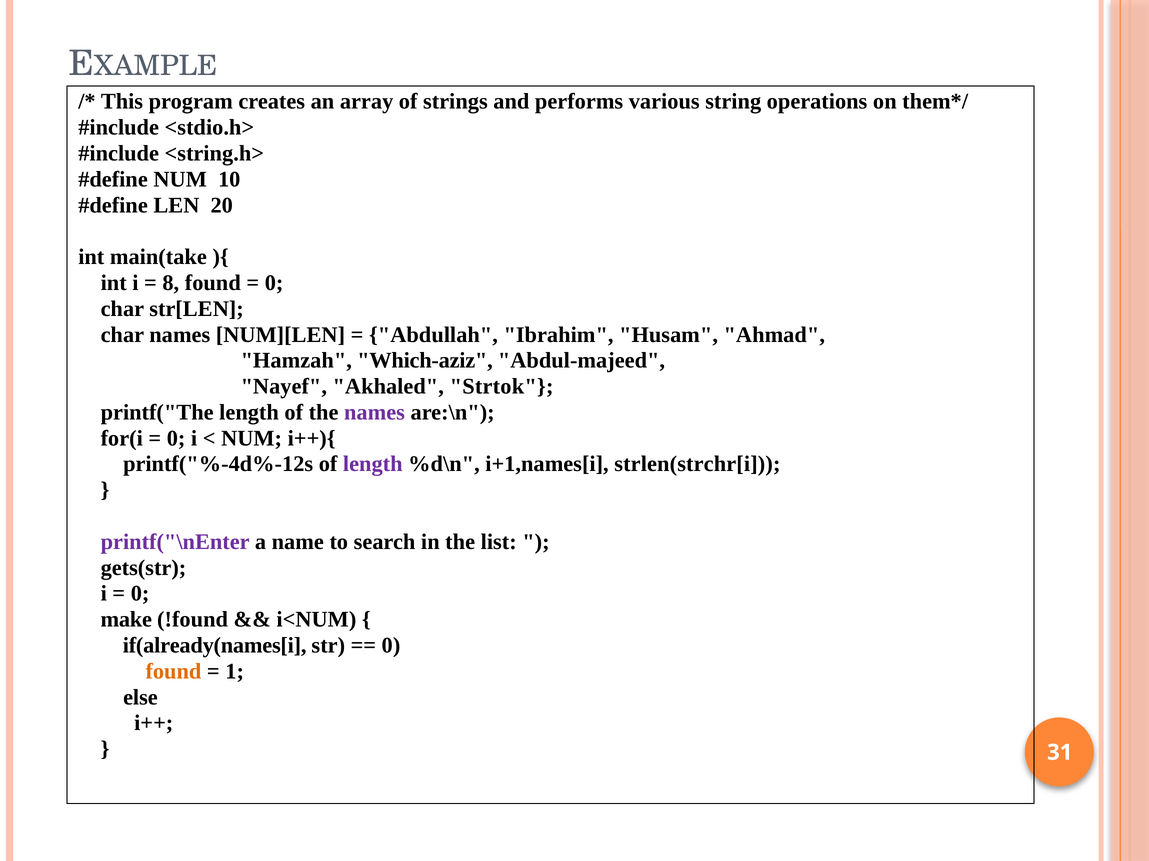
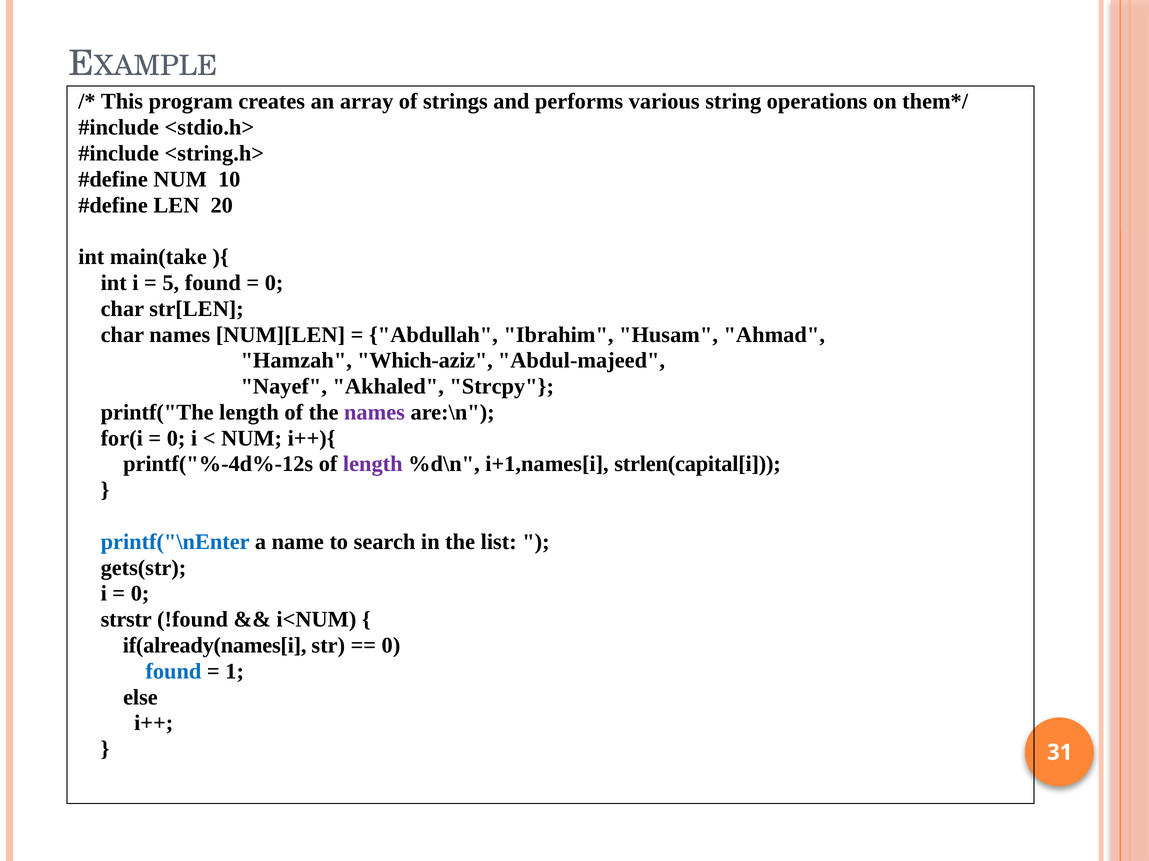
8: 8 -> 5
Strtok: Strtok -> Strcpy
strlen(strchr[i: strlen(strchr[i -> strlen(capital[i
printf("\nEnter colour: purple -> blue
make: make -> strstr
found at (173, 672) colour: orange -> blue
